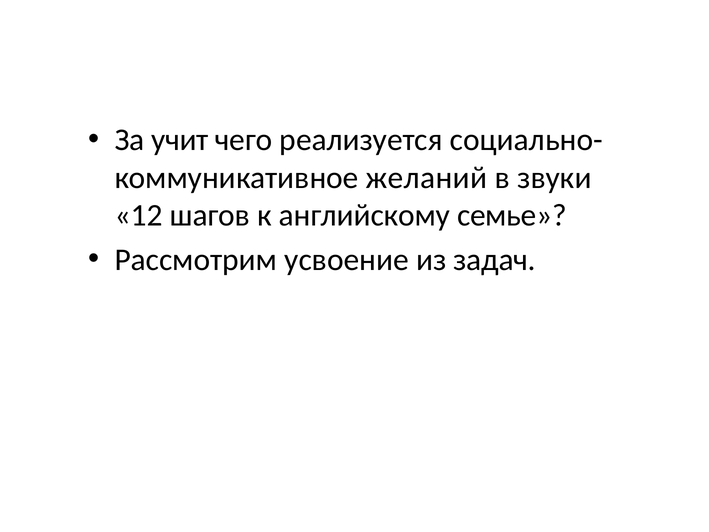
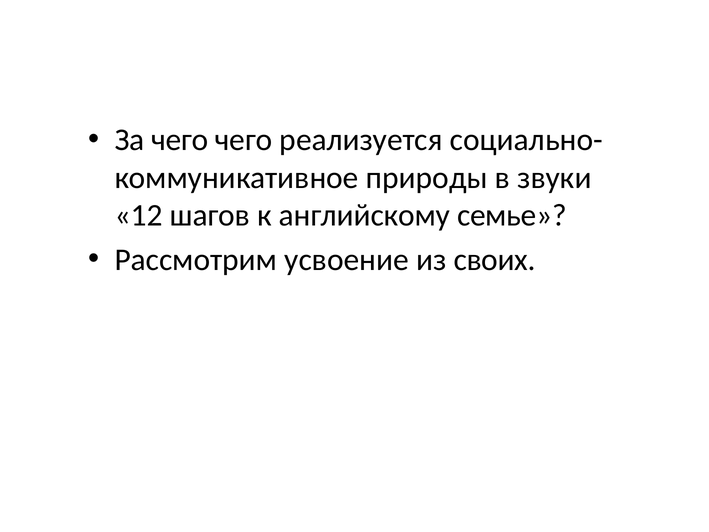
За учит: учит -> чего
желаний: желаний -> природы
задач: задач -> своих
